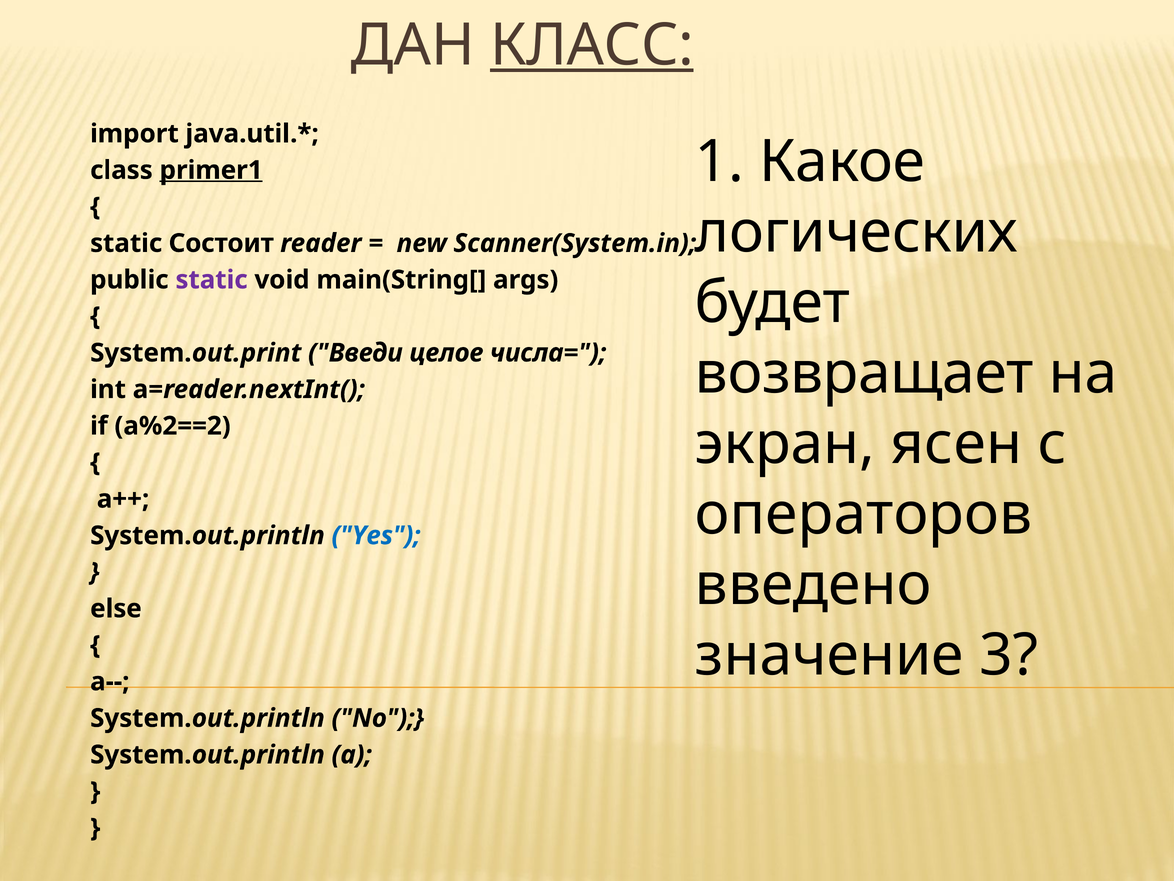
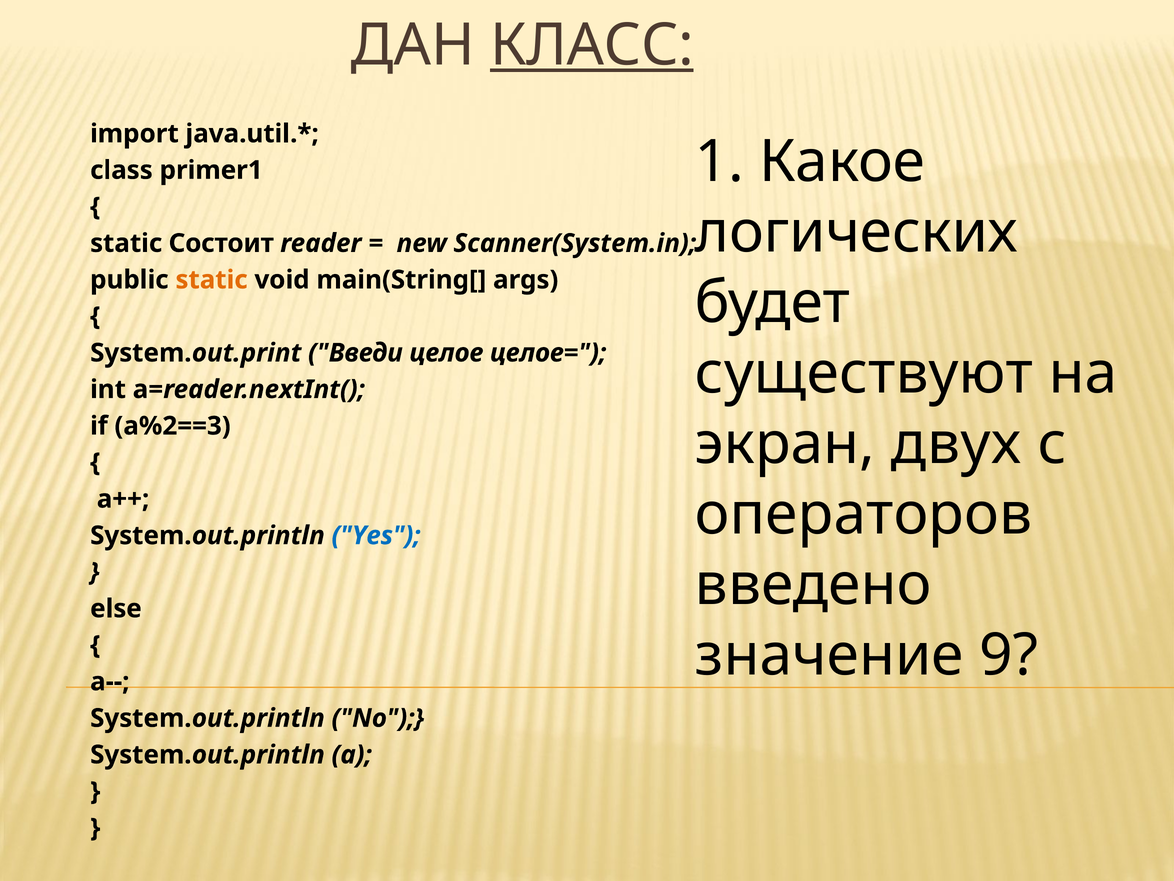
primer1 underline: present -> none
static at (212, 280) colour: purple -> orange
числа=: числа= -> целое=
возвращает: возвращает -> существуют
a%2==2: a%2==2 -> a%2==3
ясен: ясен -> двух
3: 3 -> 9
